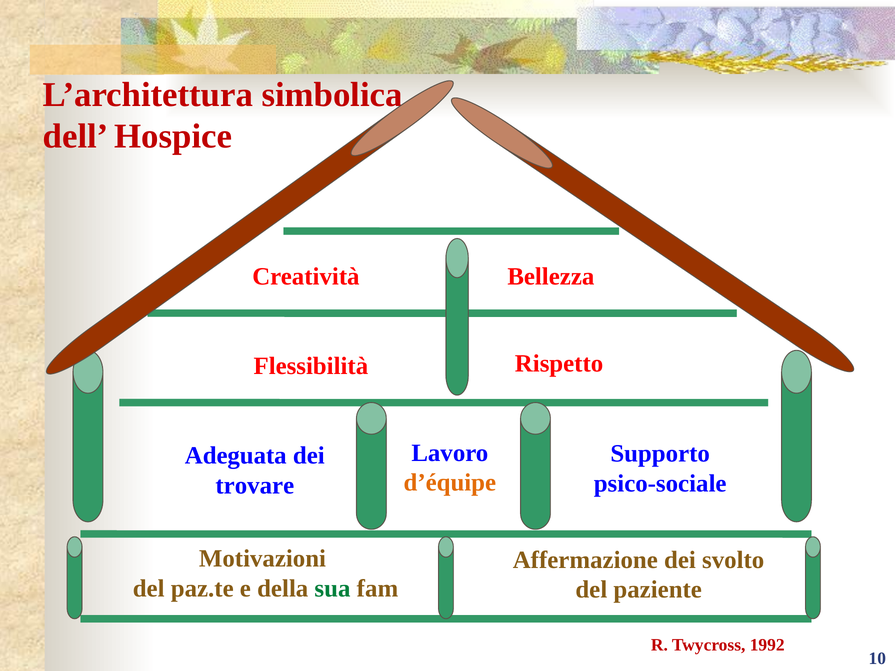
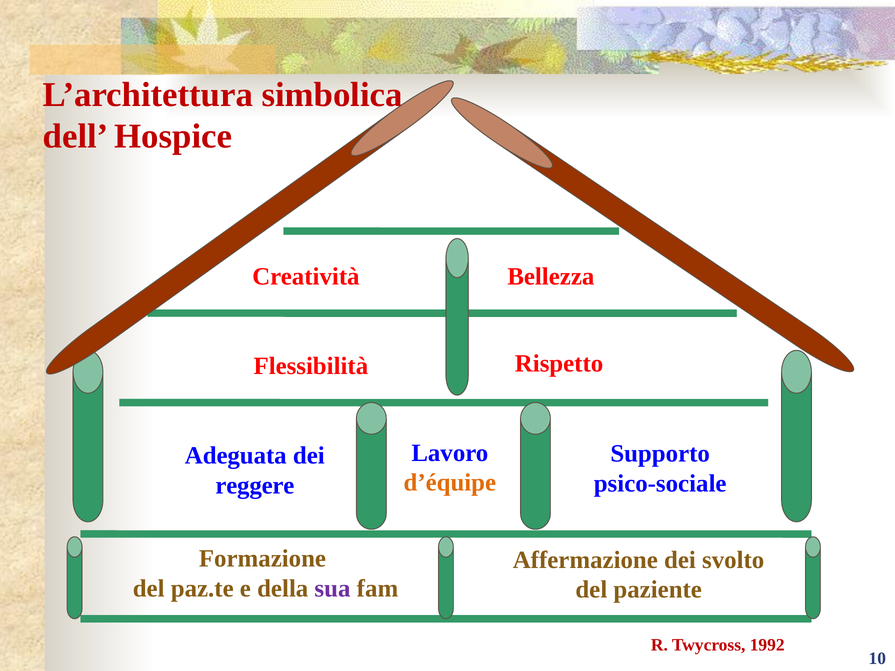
trovare: trovare -> reggere
Motivazioni: Motivazioni -> Formazione
sua colour: green -> purple
